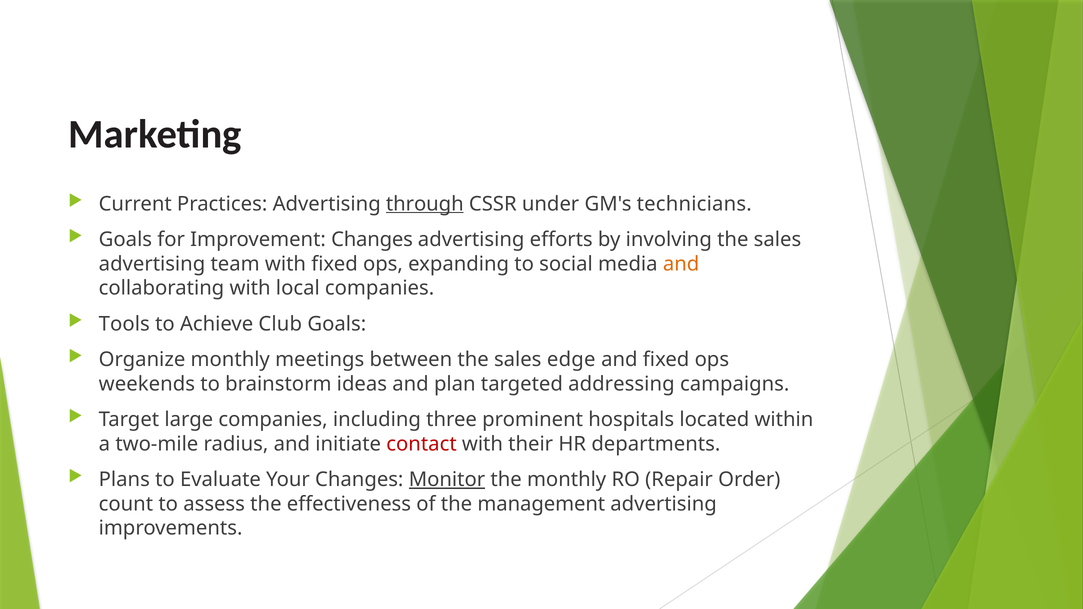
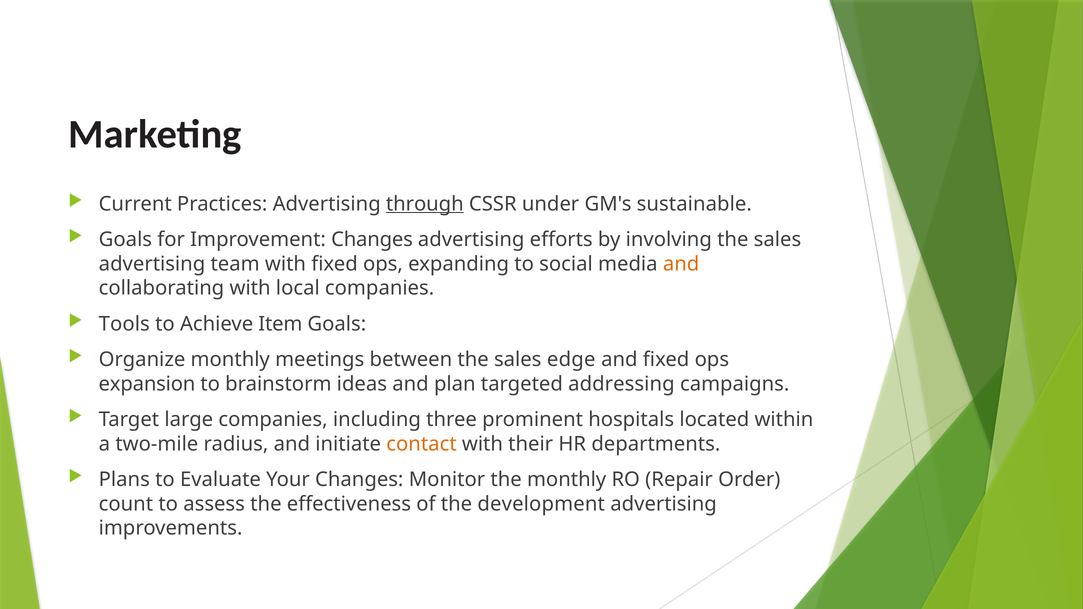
technicians: technicians -> sustainable
Club: Club -> Item
weekends: weekends -> expansion
contact colour: red -> orange
Monitor underline: present -> none
management: management -> development
